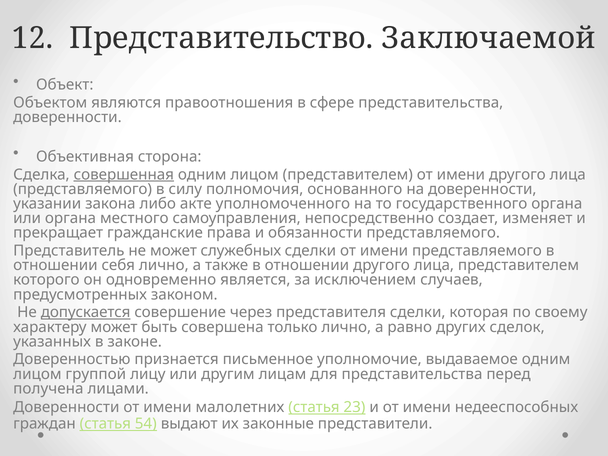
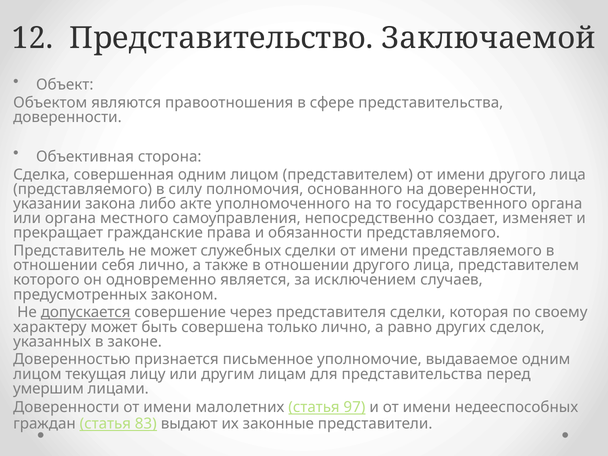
совершенная underline: present -> none
группой: группой -> текущая
получена: получена -> умершим
23: 23 -> 97
54: 54 -> 83
